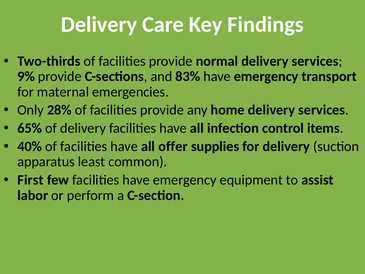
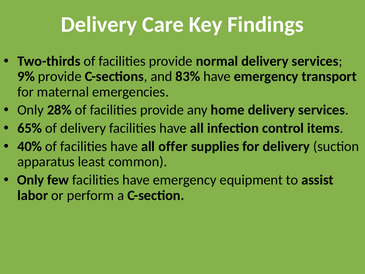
First at (31, 180): First -> Only
